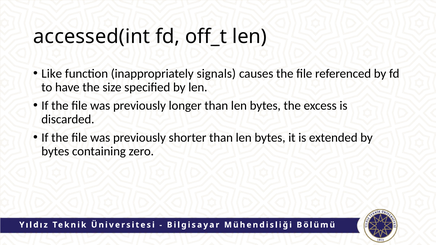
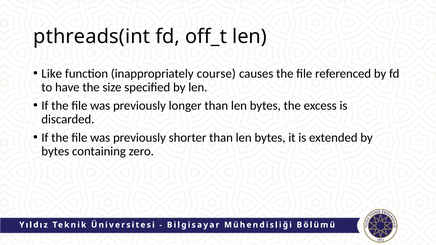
accessed(int: accessed(int -> pthreads(int
signals: signals -> course
